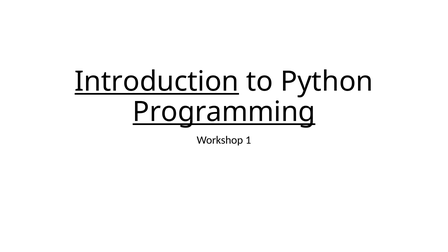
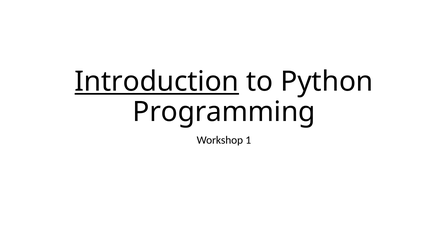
Programming underline: present -> none
